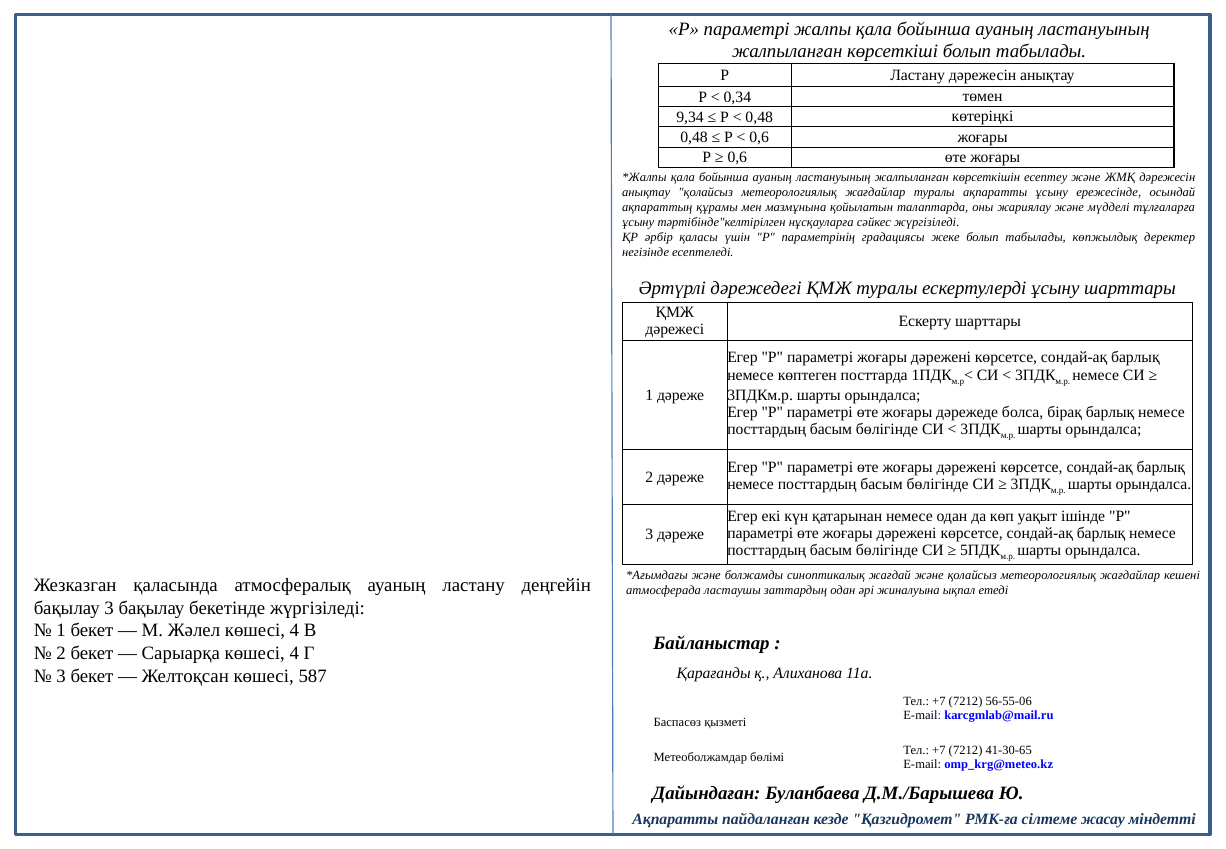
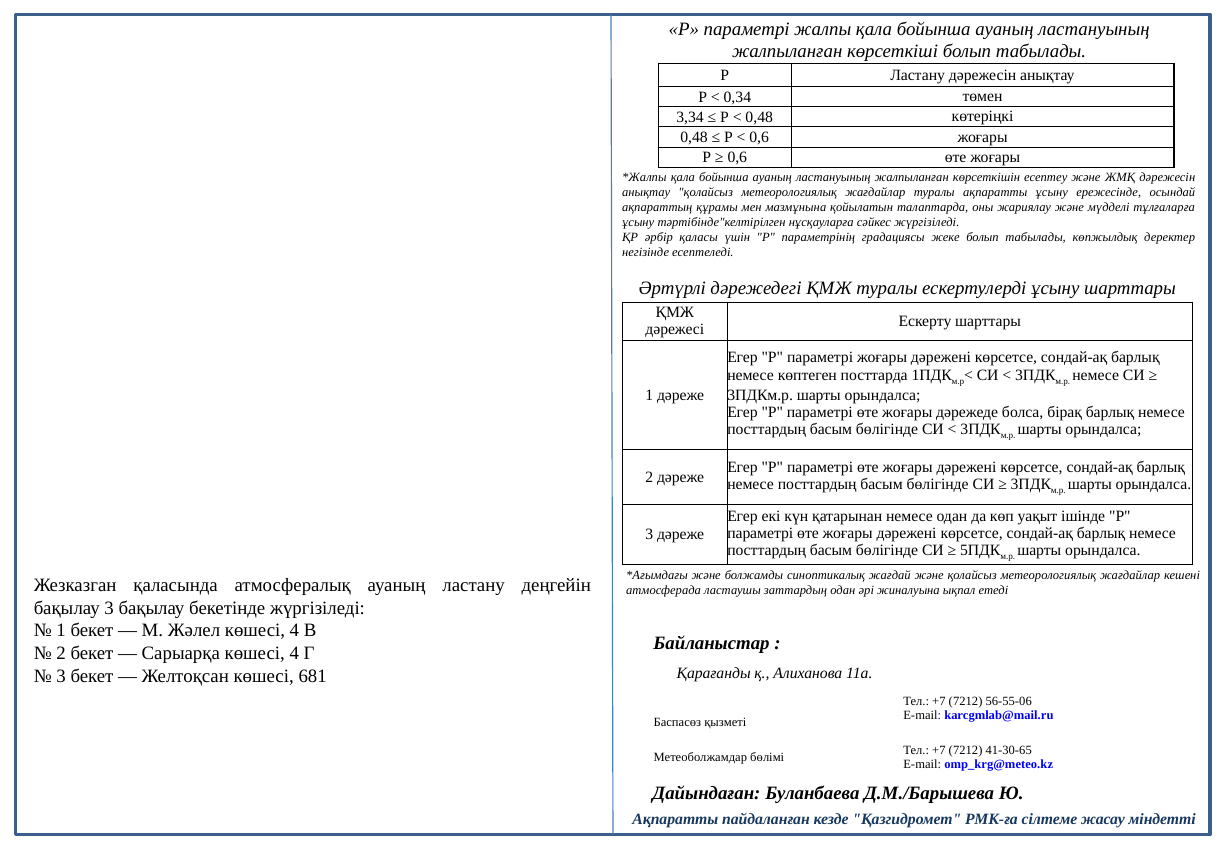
9,34: 9,34 -> 3,34
587: 587 -> 681
